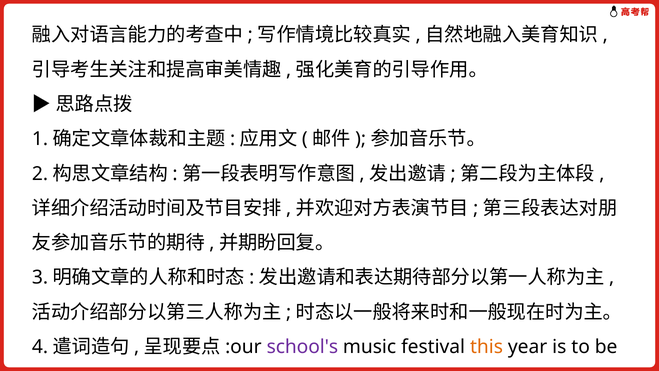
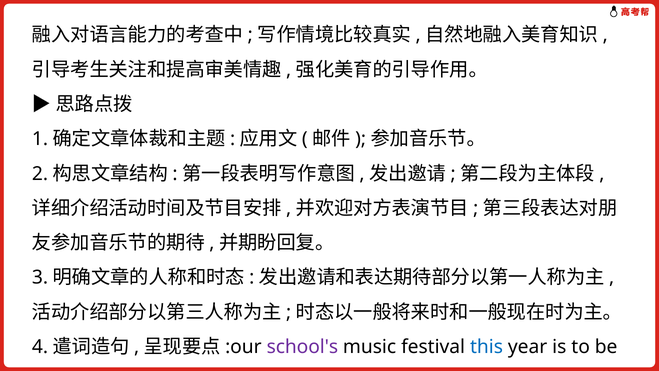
this colour: orange -> blue
